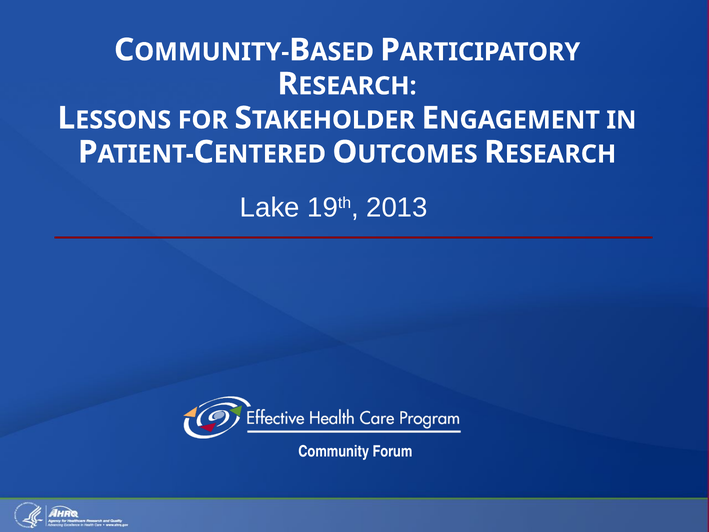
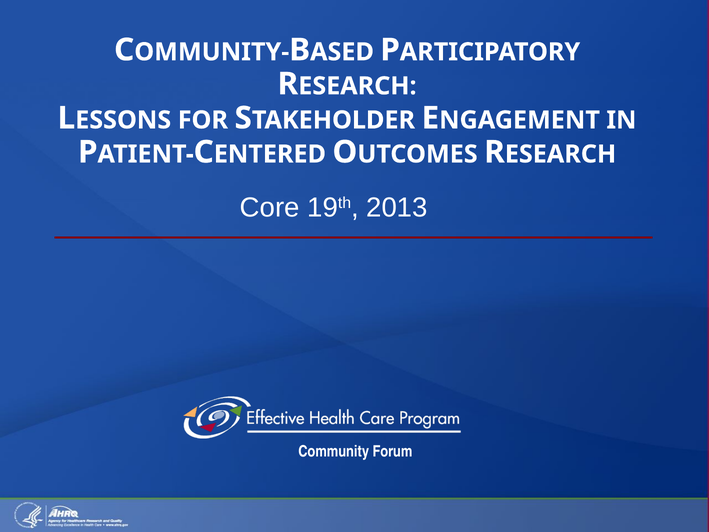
Lake: Lake -> Core
